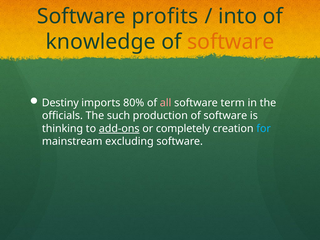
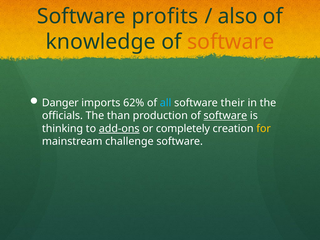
into: into -> also
Destiny: Destiny -> Danger
80%: 80% -> 62%
all colour: pink -> light blue
term: term -> their
such: such -> than
software at (225, 116) underline: none -> present
for colour: light blue -> yellow
excluding: excluding -> challenge
